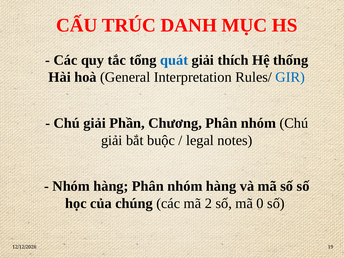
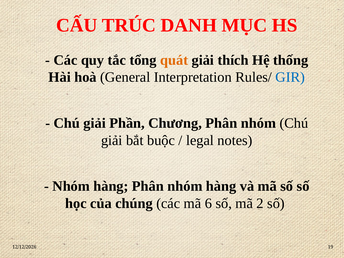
quát colour: blue -> orange
2: 2 -> 6
0: 0 -> 2
